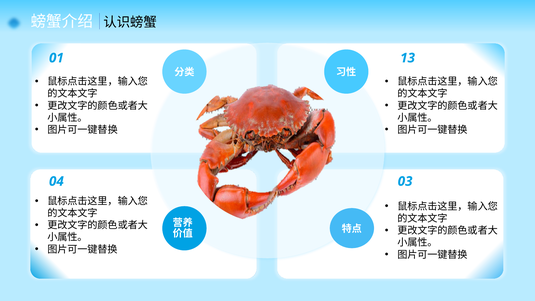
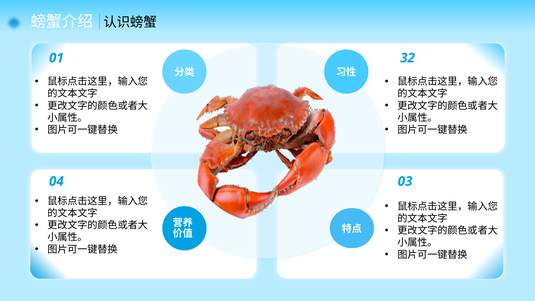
13: 13 -> 32
